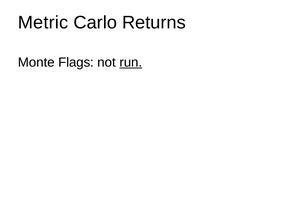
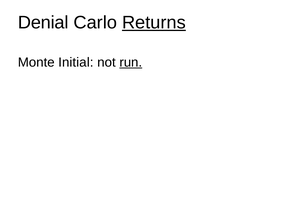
Metric: Metric -> Denial
Returns underline: none -> present
Flags: Flags -> Initial
